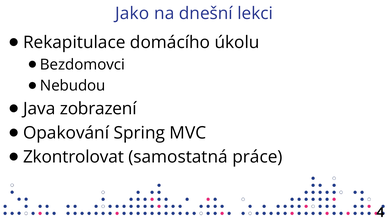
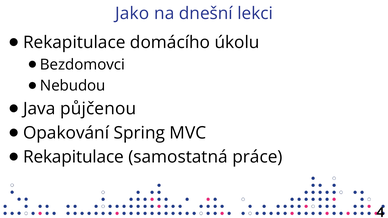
zobrazení: zobrazení -> půjčenou
Zkontrolovat at (73, 157): Zkontrolovat -> Rekapitulace
